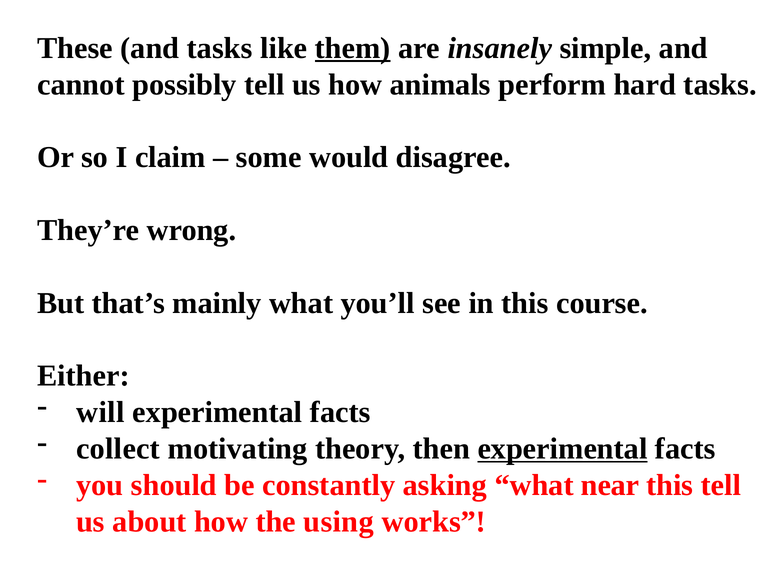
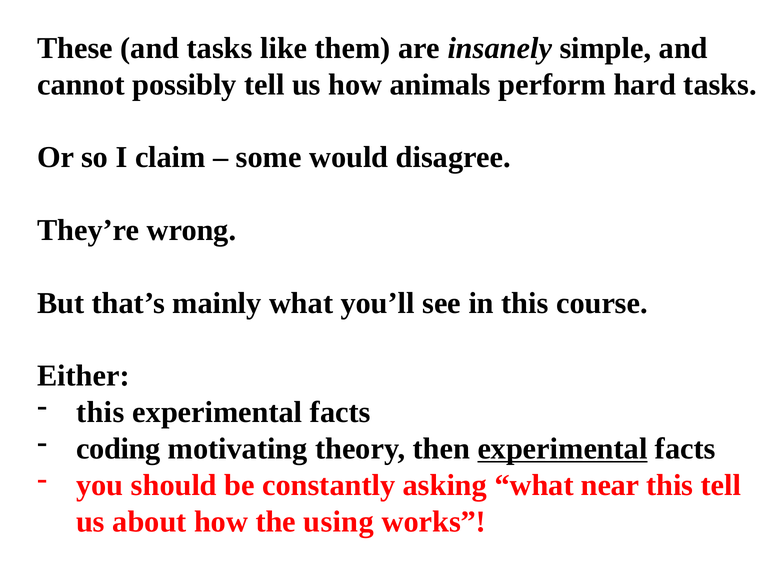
them underline: present -> none
will at (100, 413): will -> this
collect: collect -> coding
